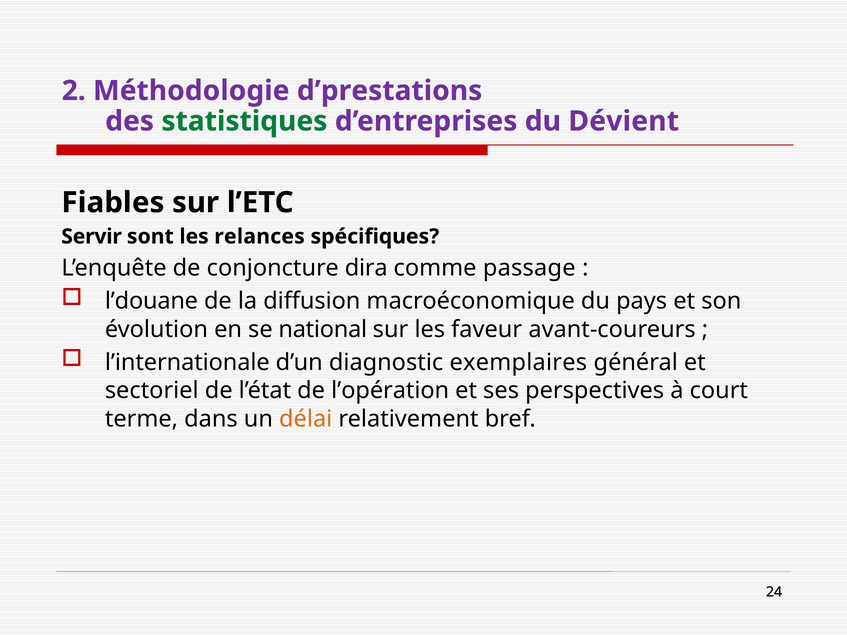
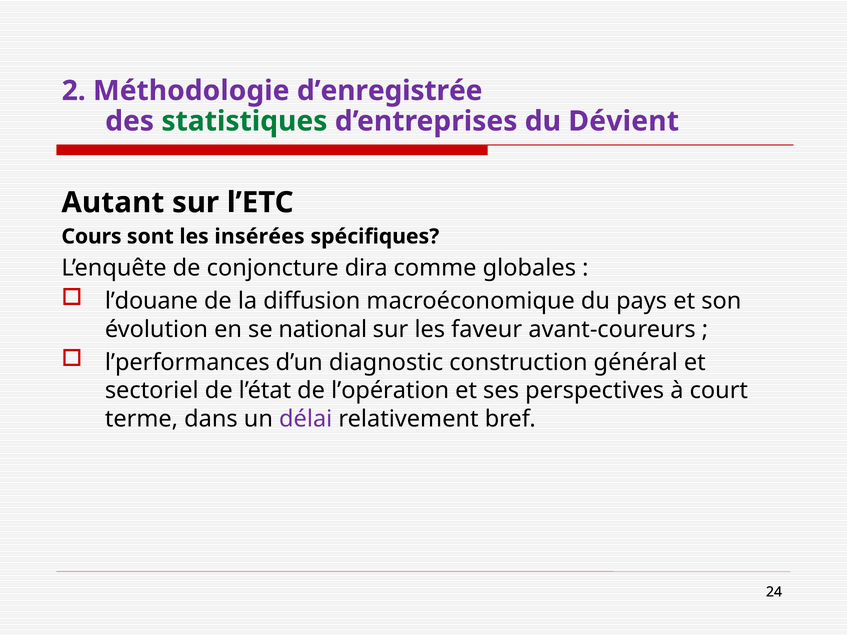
d’prestations: d’prestations -> d’enregistrée
Fiables: Fiables -> Autant
Servir: Servir -> Cours
relances: relances -> insérées
passage: passage -> globales
l’internationale: l’internationale -> l’performances
exemplaires: exemplaires -> construction
délai colour: orange -> purple
